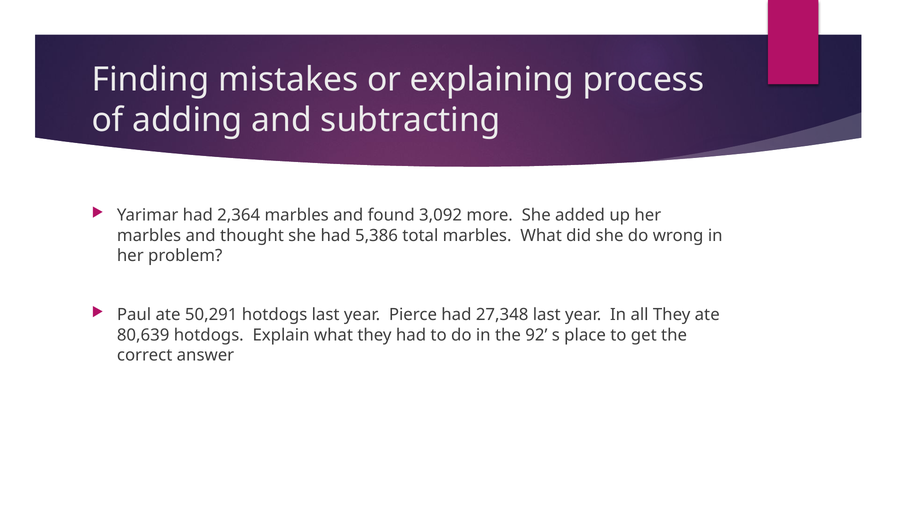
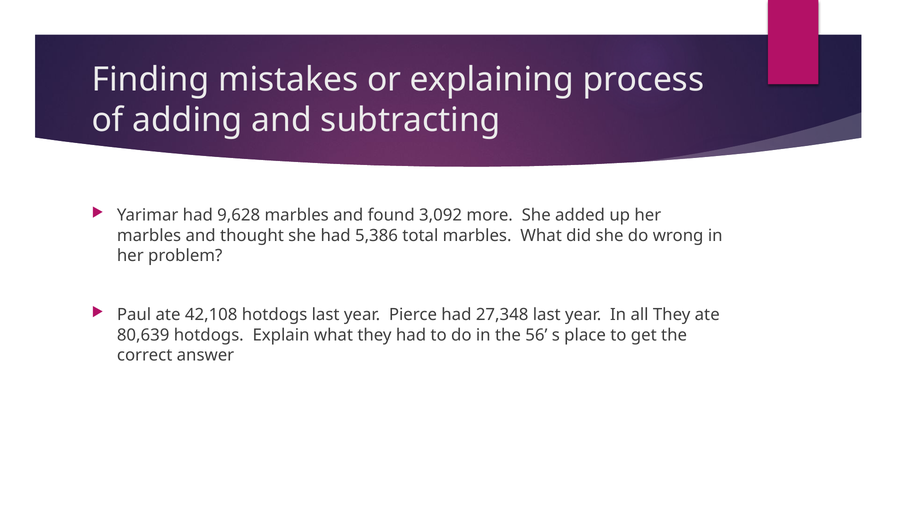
2,364: 2,364 -> 9,628
50,291: 50,291 -> 42,108
92: 92 -> 56
